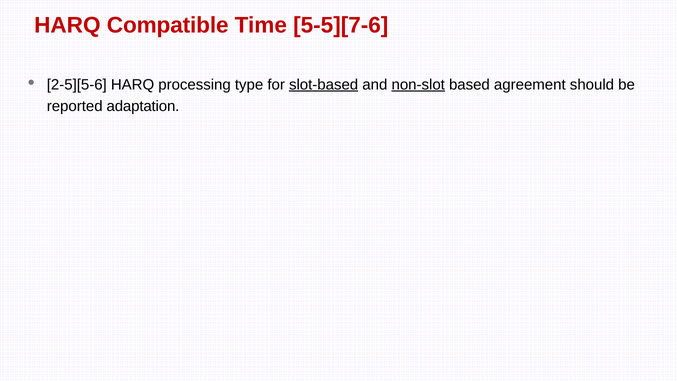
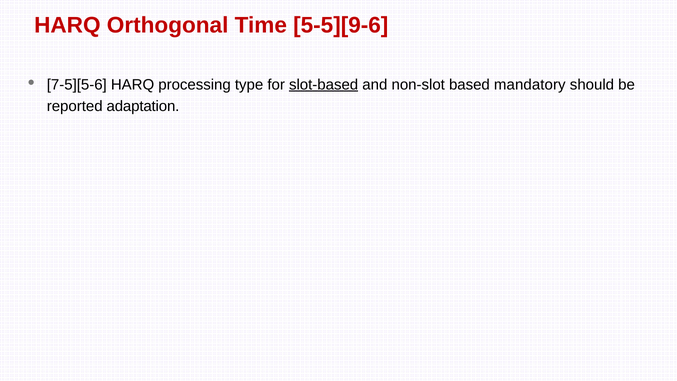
Compatible: Compatible -> Orthogonal
5-5][7-6: 5-5][7-6 -> 5-5][9-6
2-5][5-6: 2-5][5-6 -> 7-5][5-6
non-slot underline: present -> none
agreement: agreement -> mandatory
